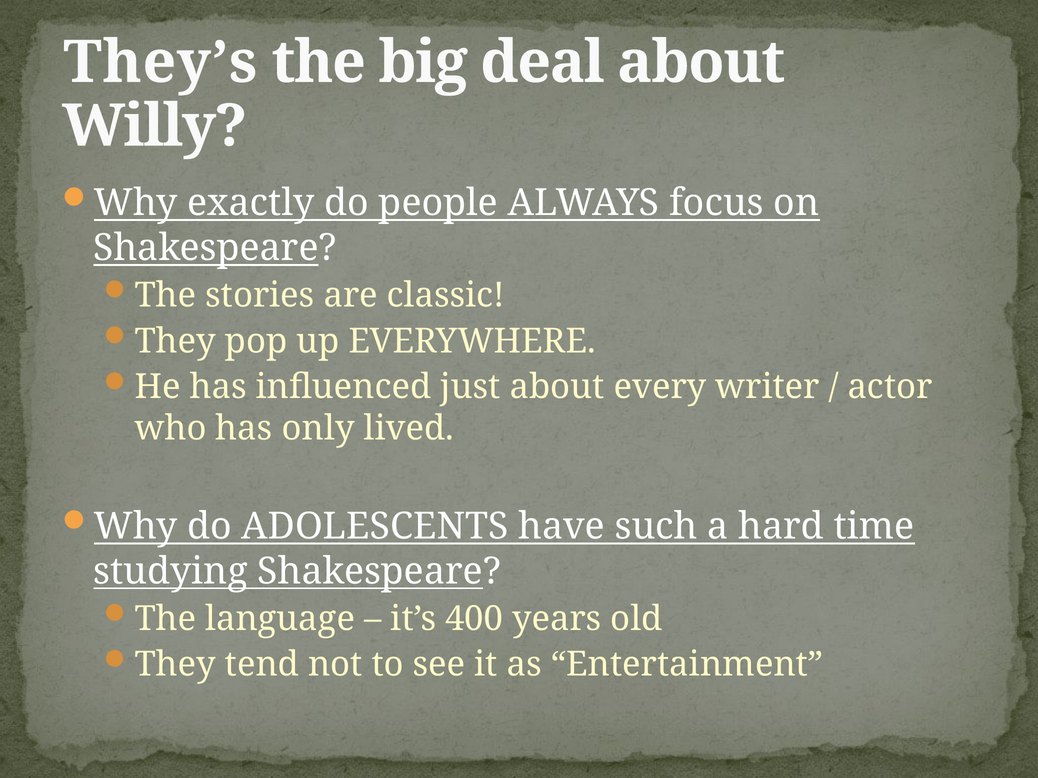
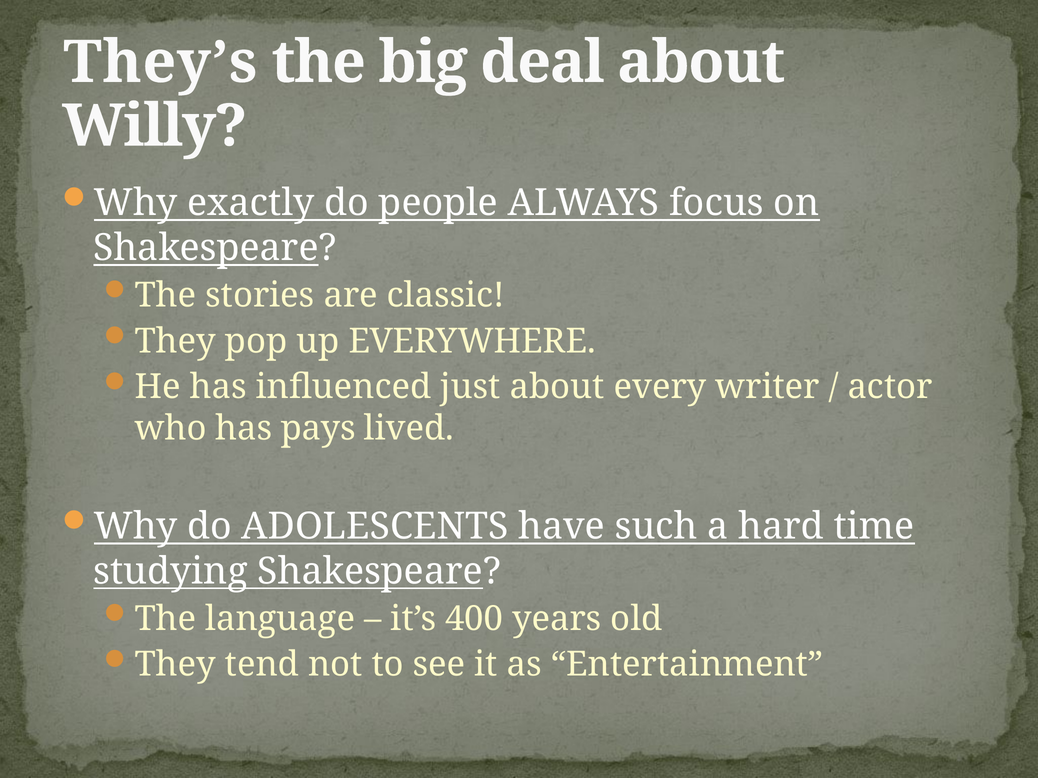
only: only -> pays
